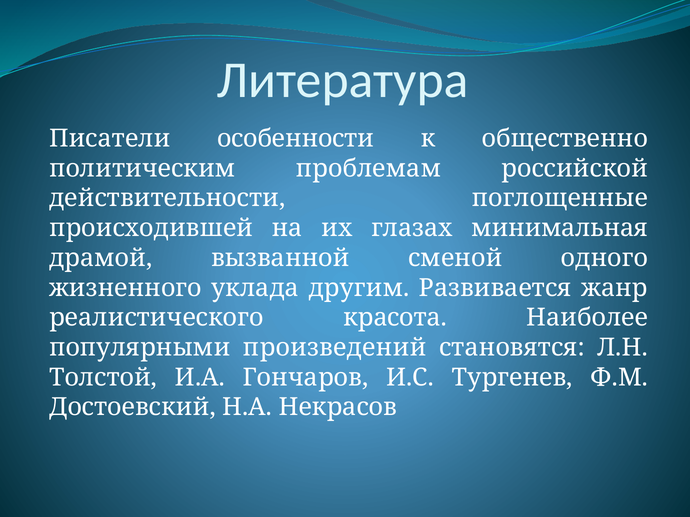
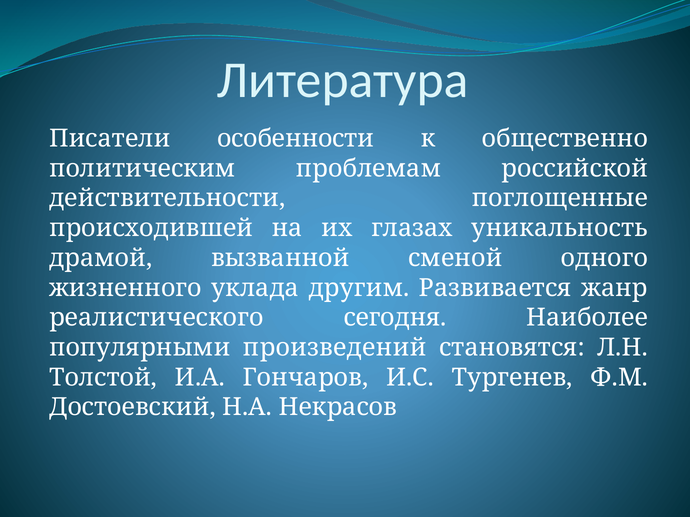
минимальная: минимальная -> уникальность
красота: красота -> сегодня
